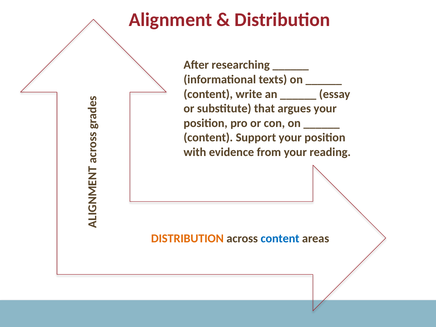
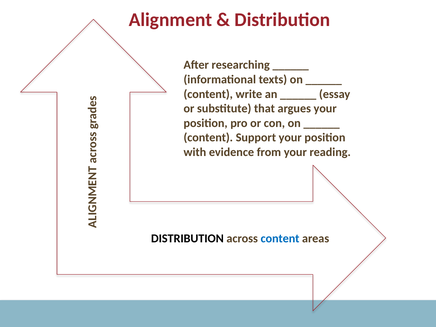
DISTRIBUTION at (187, 239) colour: orange -> black
